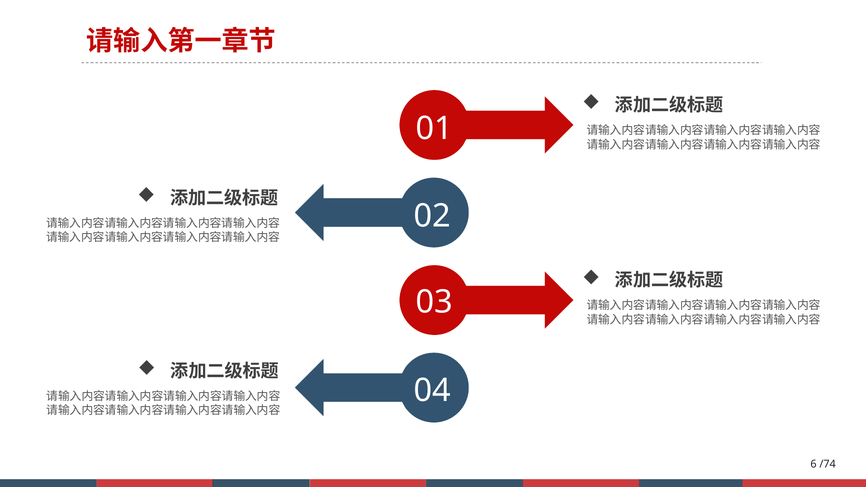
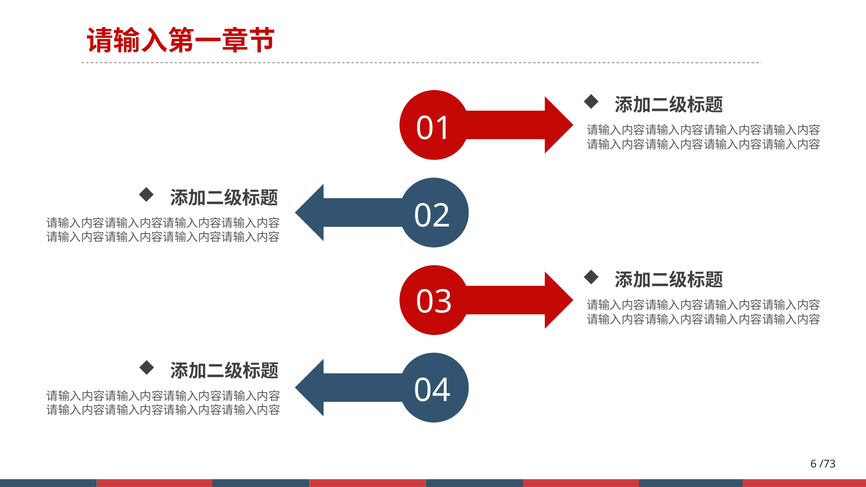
/74: /74 -> /73
